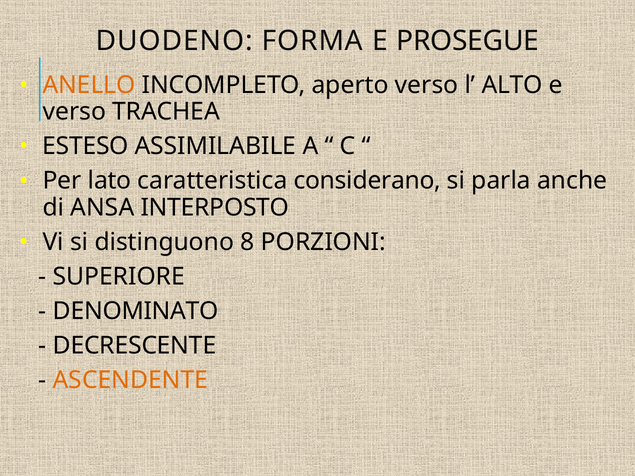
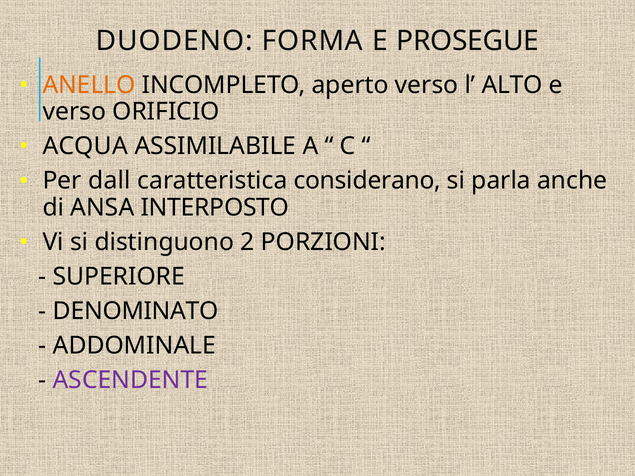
TRACHEA: TRACHEA -> ORIFICIO
ESTESO: ESTESO -> ACQUA
lato: lato -> dall
8: 8 -> 2
DECRESCENTE: DECRESCENTE -> ADDOMINALE
ASCENDENTE colour: orange -> purple
